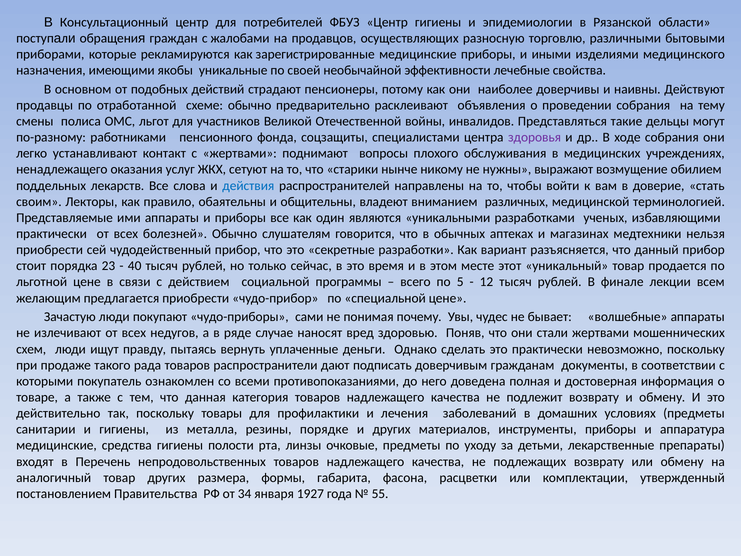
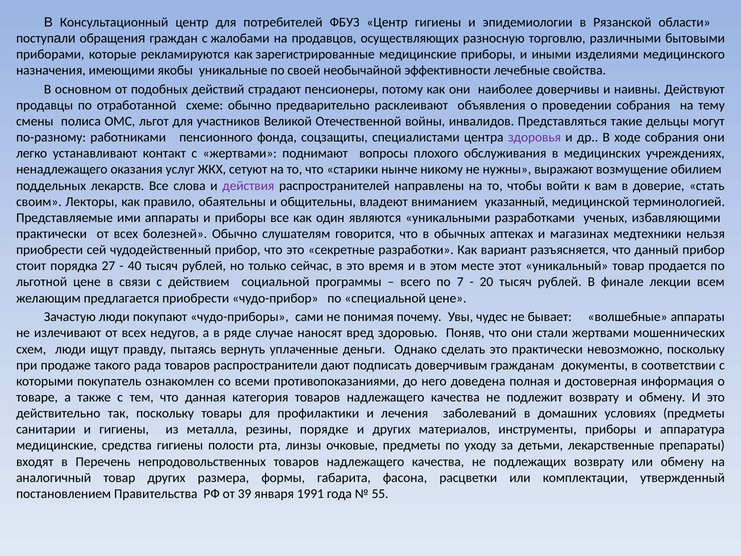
действия colour: blue -> purple
различных: различных -> указанный
23: 23 -> 27
5: 5 -> 7
12: 12 -> 20
34: 34 -> 39
1927: 1927 -> 1991
